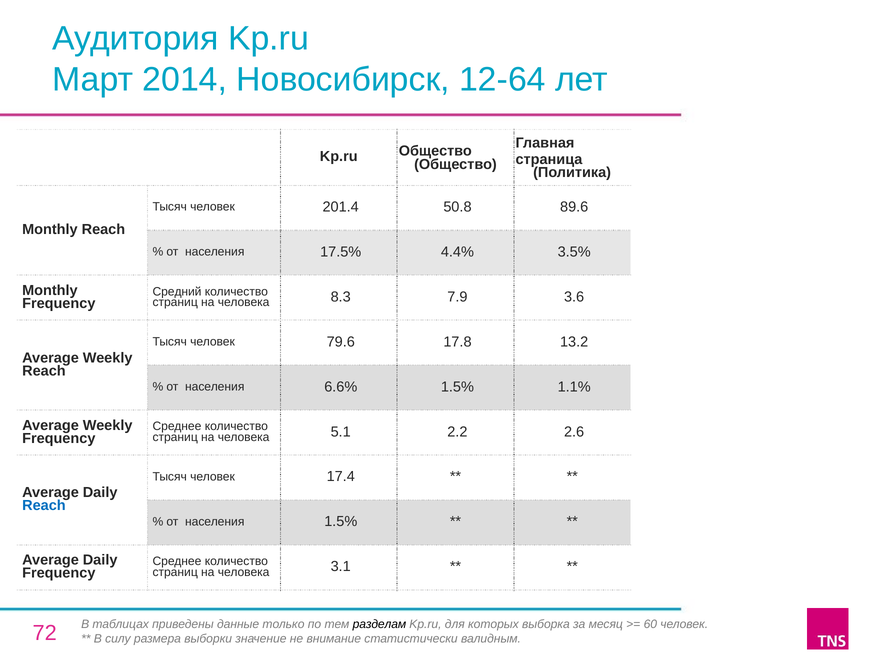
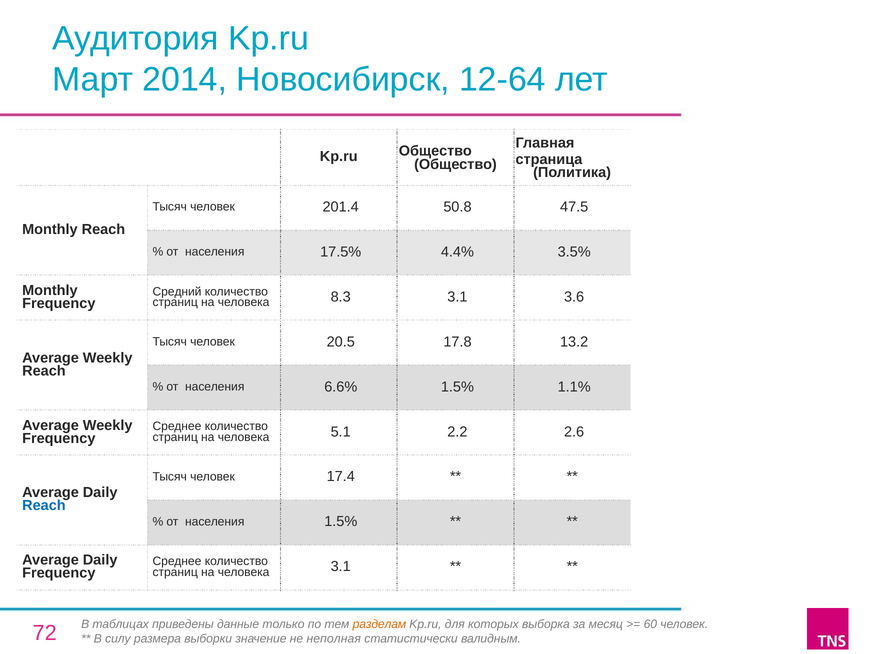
89.6: 89.6 -> 47.5
8.3 7.9: 7.9 -> 3.1
79.6: 79.6 -> 20.5
разделам colour: black -> orange
внимание: внимание -> неполная
